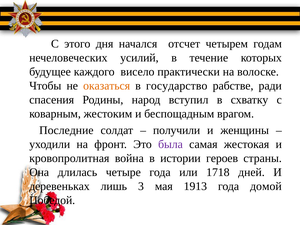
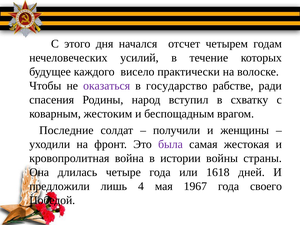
оказаться colour: orange -> purple
героев: героев -> войны
1718: 1718 -> 1618
деревеньках: деревеньках -> предложили
3: 3 -> 4
1913: 1913 -> 1967
домой: домой -> своего
